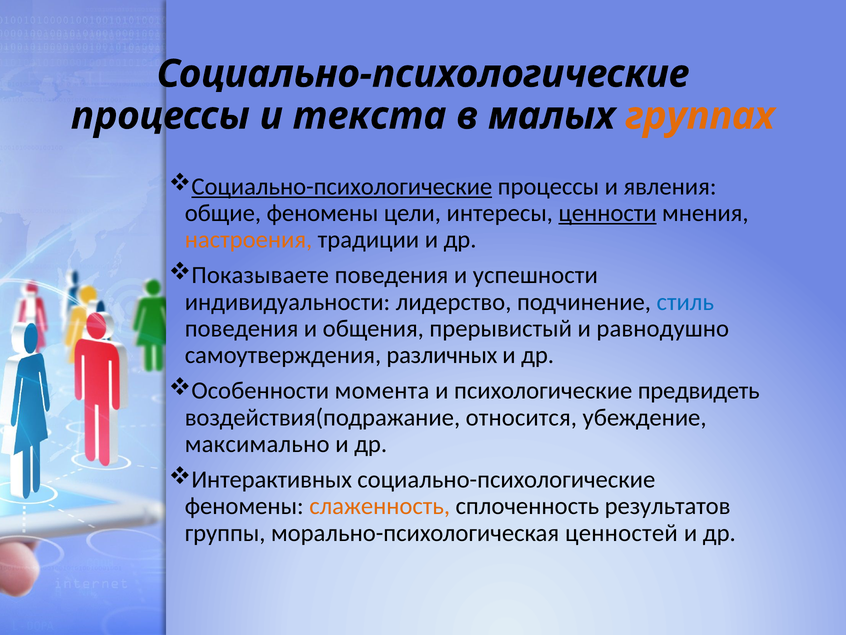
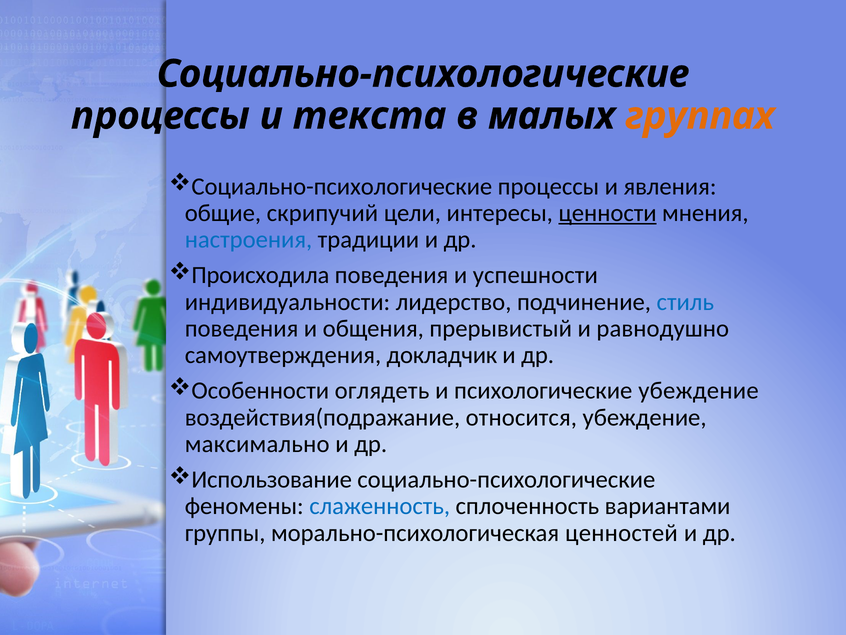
Социально-психологические at (342, 186) underline: present -> none
общие феномены: феномены -> скрипучий
настроения colour: orange -> blue
Показываете: Показываете -> Происходила
различных: различных -> докладчик
момента: момента -> оглядеть
психологические предвидеть: предвидеть -> убеждение
Интерактивных: Интерактивных -> Использование
слаженность colour: orange -> blue
результатов: результатов -> вариантами
